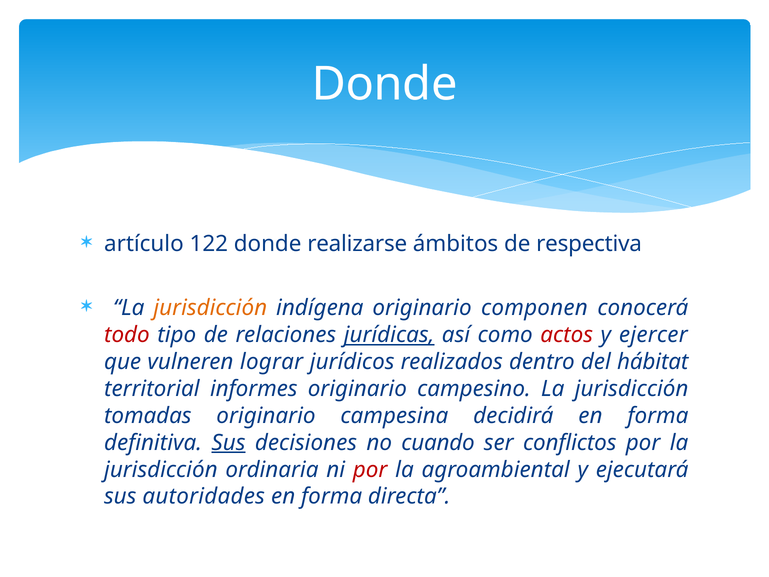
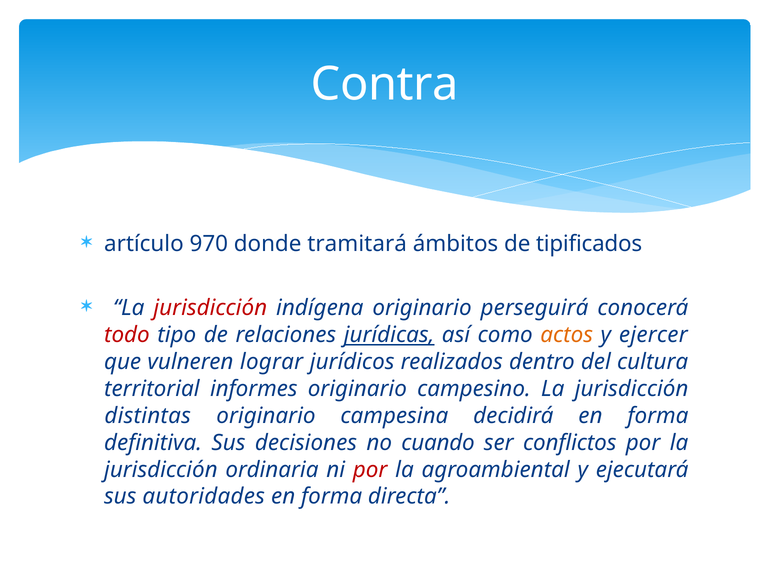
Donde at (385, 84): Donde -> Contra
122: 122 -> 970
realizarse: realizarse -> tramitará
respectiva: respectiva -> tipificados
jurisdicción at (210, 308) colour: orange -> red
componen: componen -> perseguirá
actos colour: red -> orange
hábitat: hábitat -> cultura
tomadas: tomadas -> distintas
Sus at (228, 443) underline: present -> none
